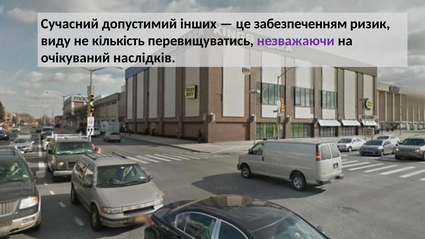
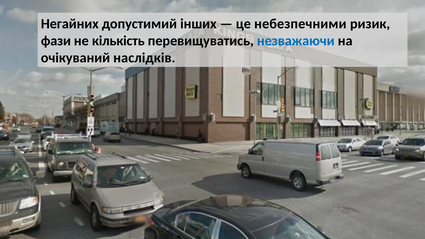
Сучасний: Сучасний -> Негайних
забезпеченням: забезпеченням -> небезпечними
виду: виду -> фази
незважаючи colour: purple -> blue
